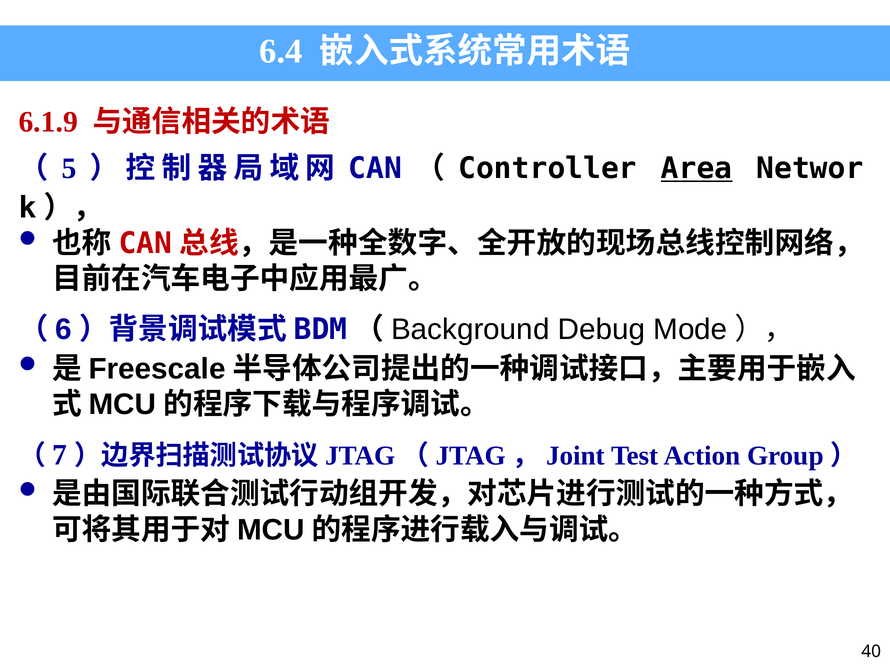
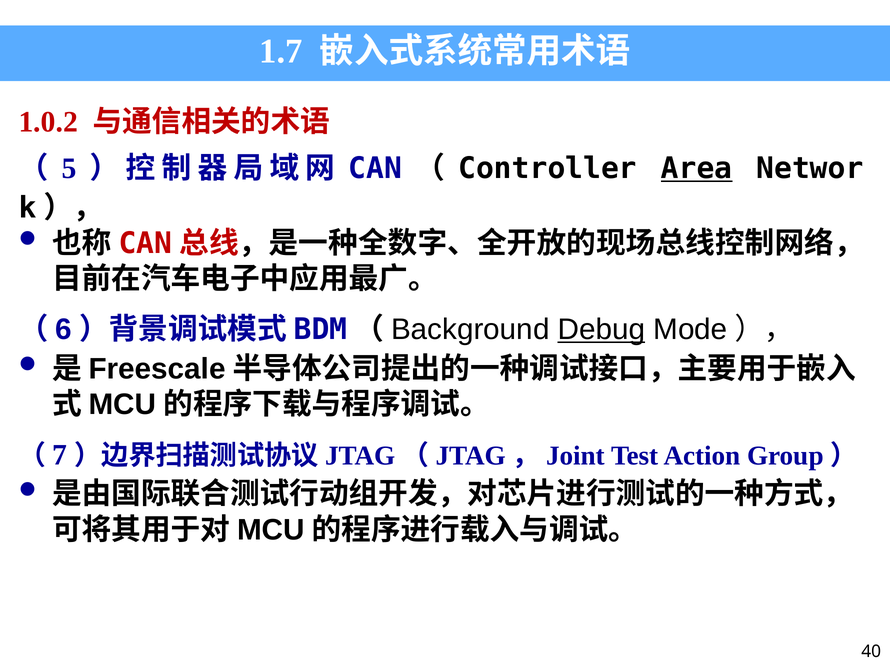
6.4: 6.4 -> 1.7
6.1.9: 6.1.9 -> 1.0.2
Debug underline: none -> present
